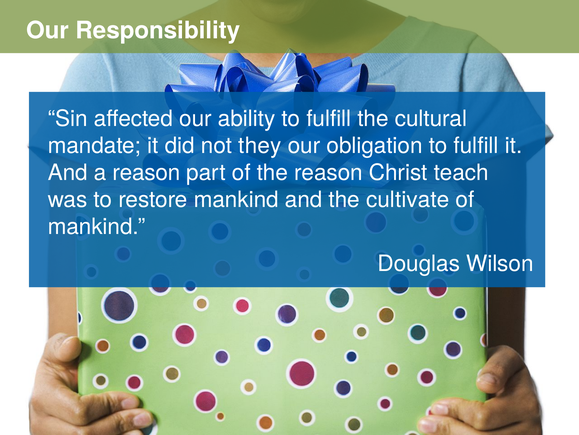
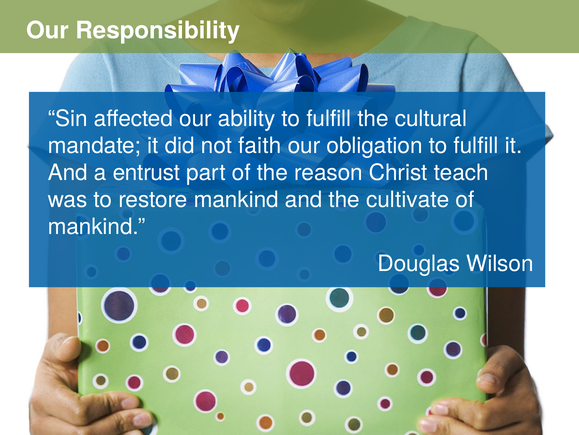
they: they -> faith
a reason: reason -> entrust
